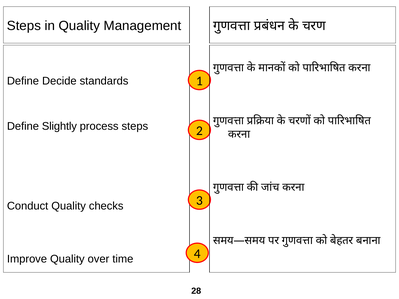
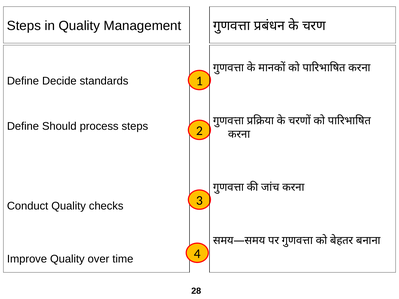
Slightly: Slightly -> Should
